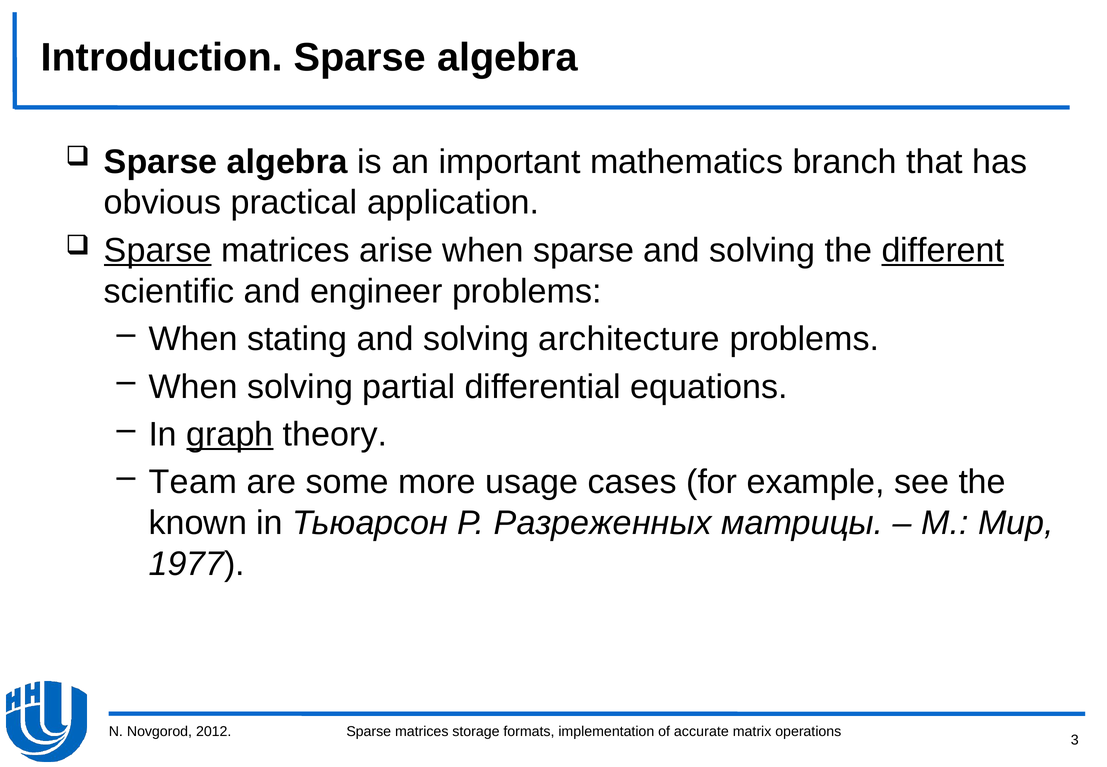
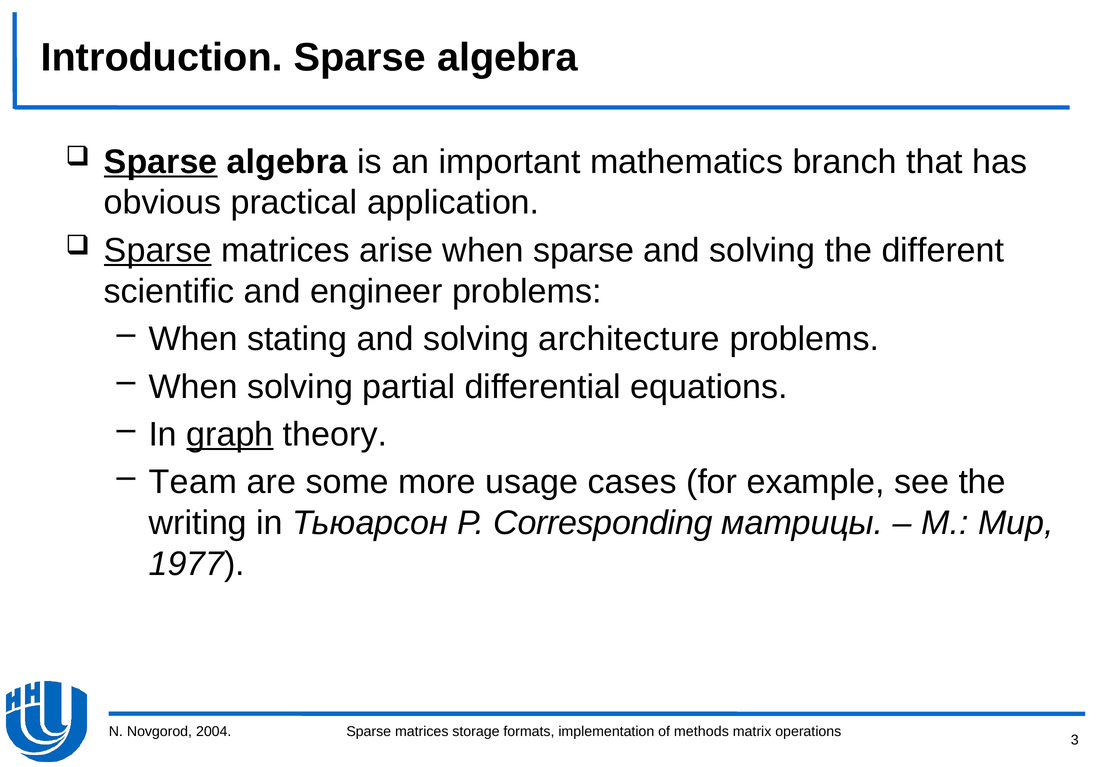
Sparse at (161, 162) underline: none -> present
different underline: present -> none
known: known -> writing
Разреженных: Разреженных -> Corresponding
2012: 2012 -> 2004
accurate: accurate -> methods
